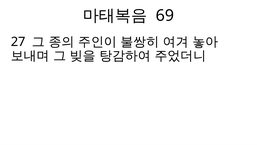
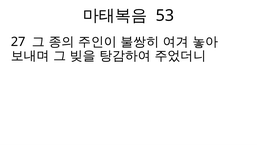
69: 69 -> 53
